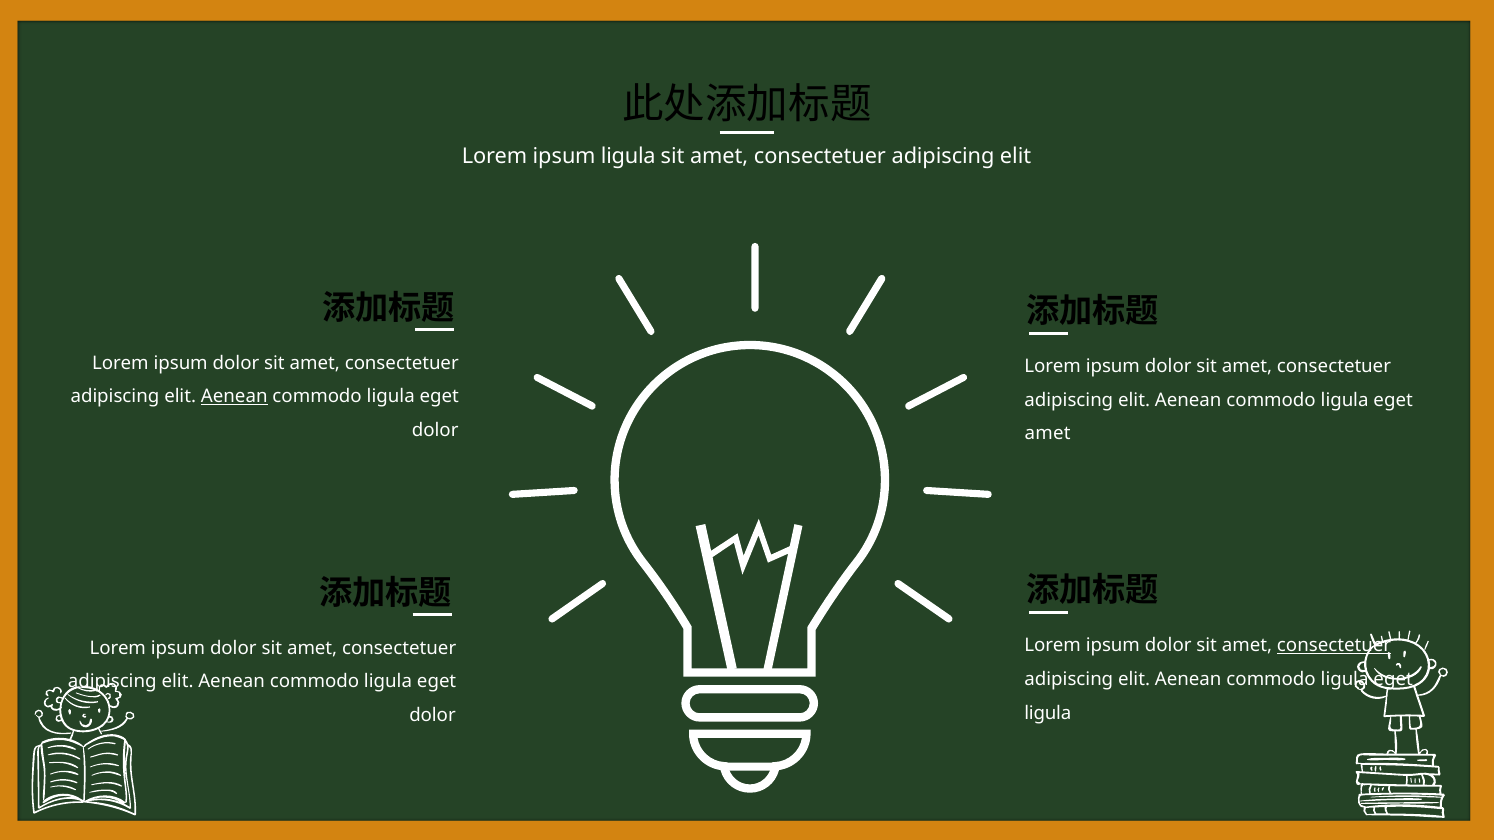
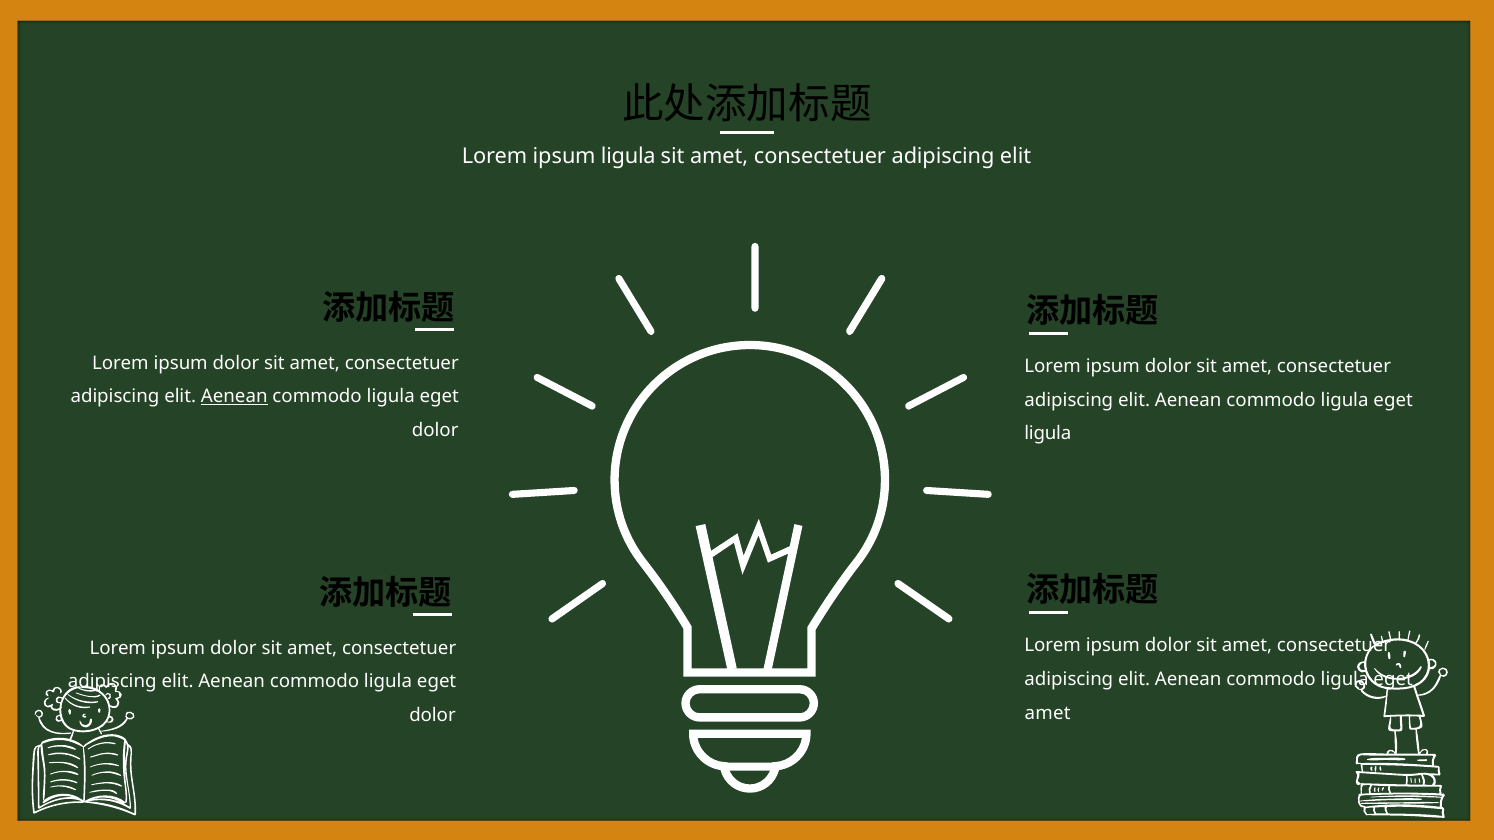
amet at (1048, 434): amet -> ligula
consectetuer at (1334, 646) underline: present -> none
ligula at (1048, 713): ligula -> amet
